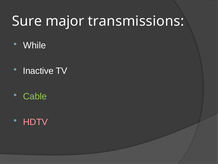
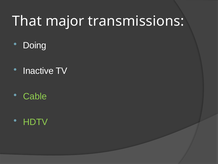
Sure: Sure -> That
While: While -> Doing
HDTV colour: pink -> light green
